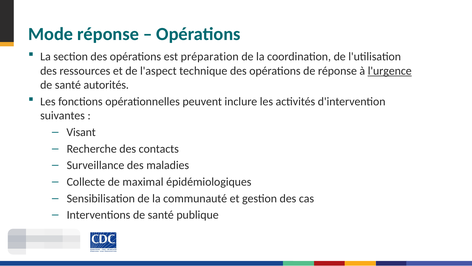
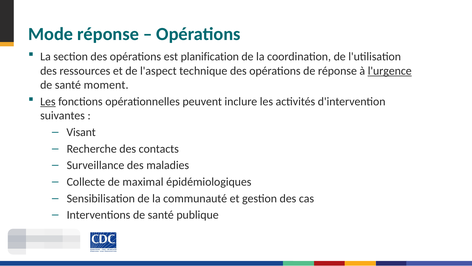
préparation: préparation -> planification
autorités: autorités -> moment
Les at (48, 101) underline: none -> present
